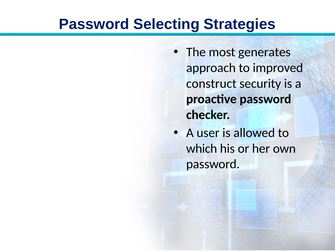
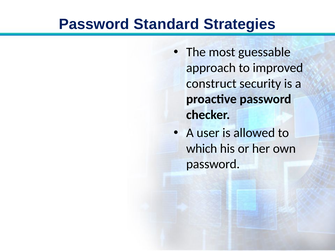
Selecting: Selecting -> Standard
generates: generates -> guessable
